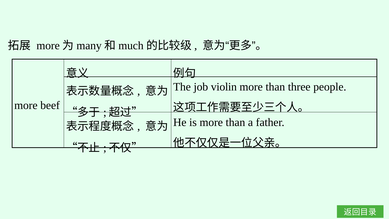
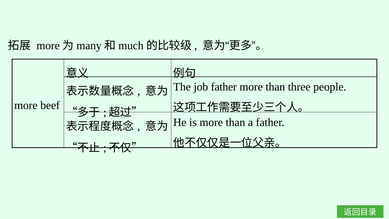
job violin: violin -> father
